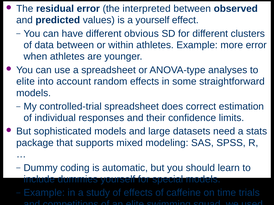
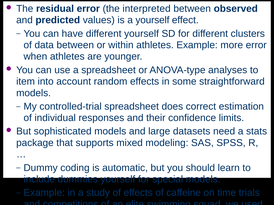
different obvious: obvious -> yourself
elite at (26, 82): elite -> item
